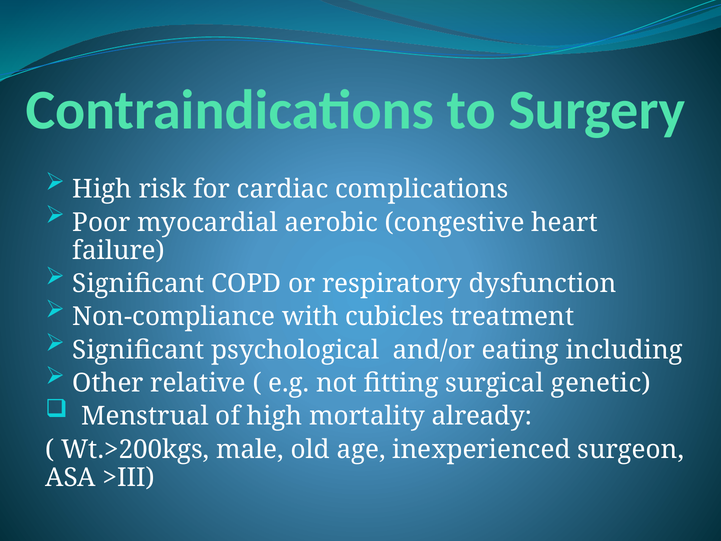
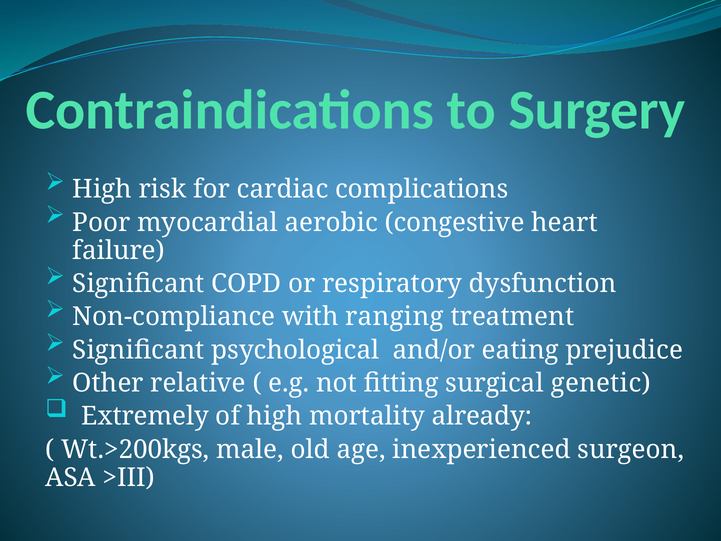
cubicles: cubicles -> ranging
including: including -> prejudice
Menstrual: Menstrual -> Extremely
